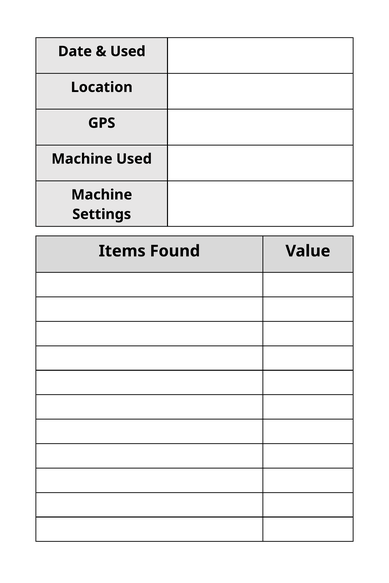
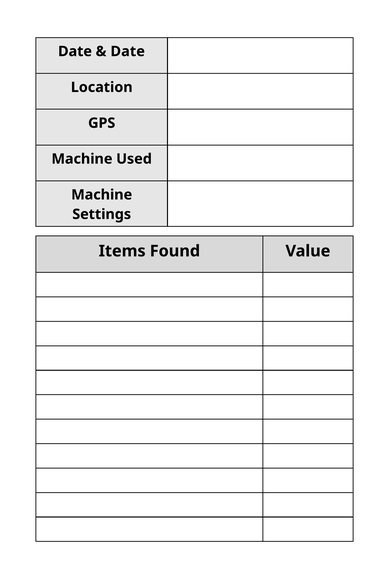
Used at (128, 51): Used -> Date
